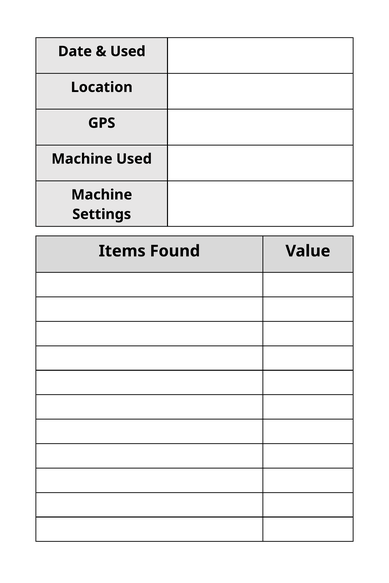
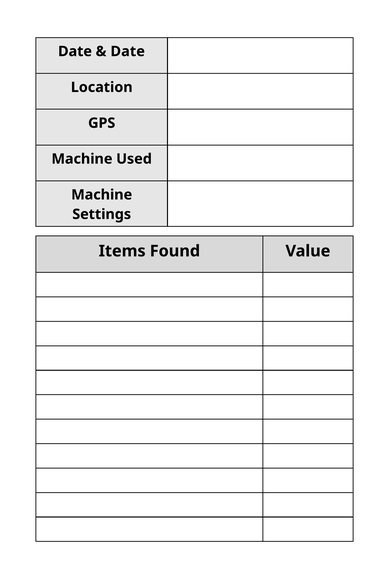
Used at (128, 51): Used -> Date
